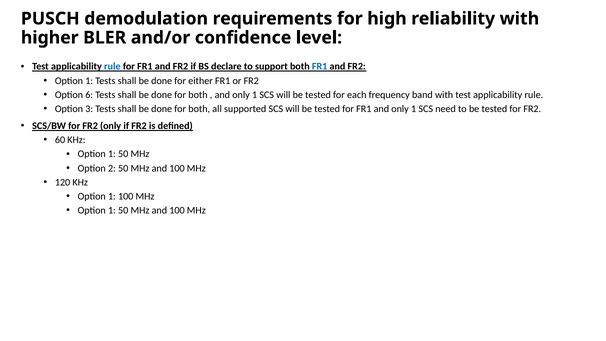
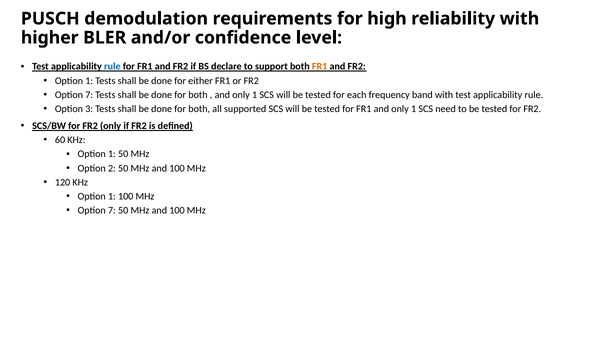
FR1 at (320, 67) colour: blue -> orange
6 at (89, 95): 6 -> 7
1 at (112, 210): 1 -> 7
